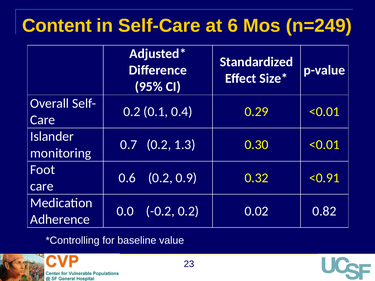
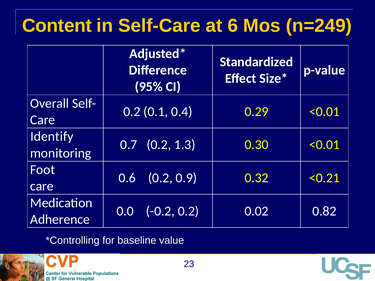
Islander: Islander -> Identify
<0.91: <0.91 -> <0.21
